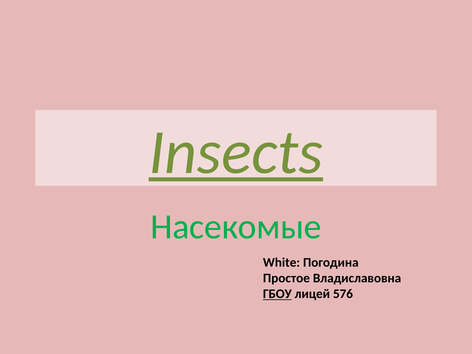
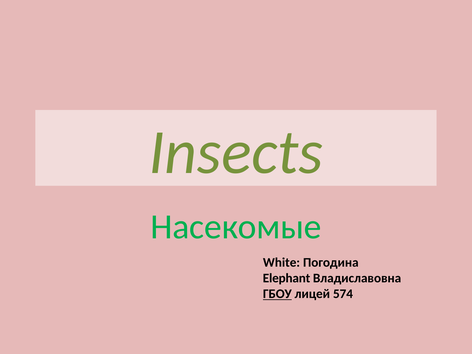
Insects underline: present -> none
Простое: Простое -> Elephant
576: 576 -> 574
